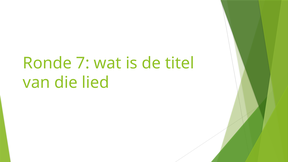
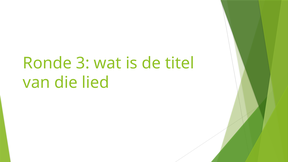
7: 7 -> 3
